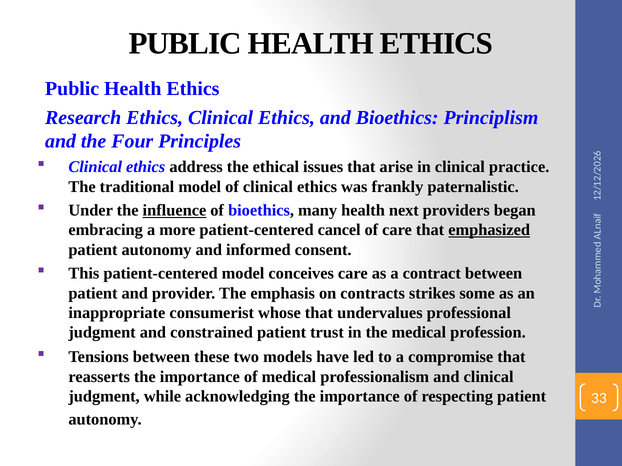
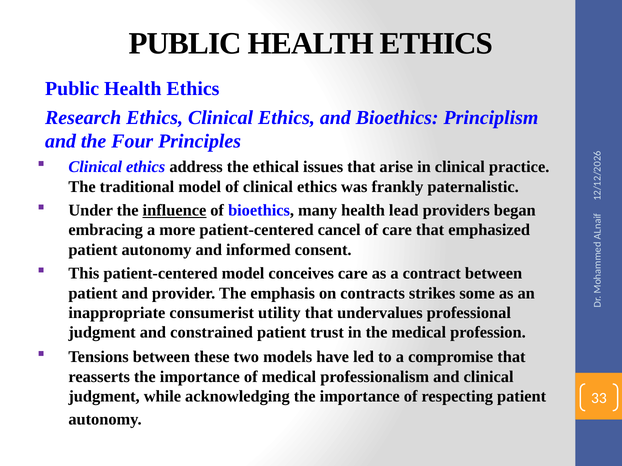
next: next -> lead
emphasized underline: present -> none
whose: whose -> utility
